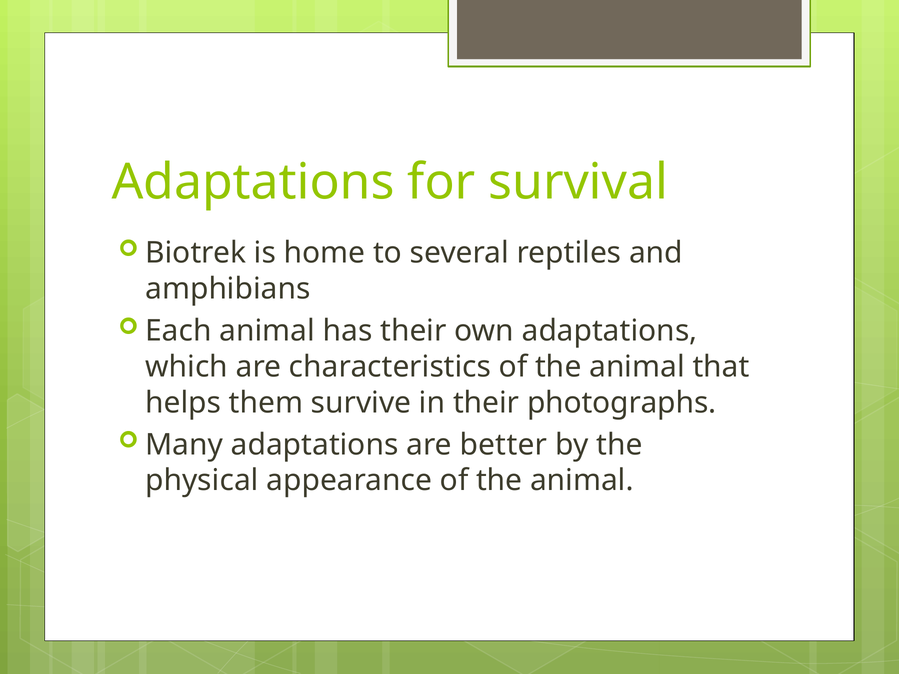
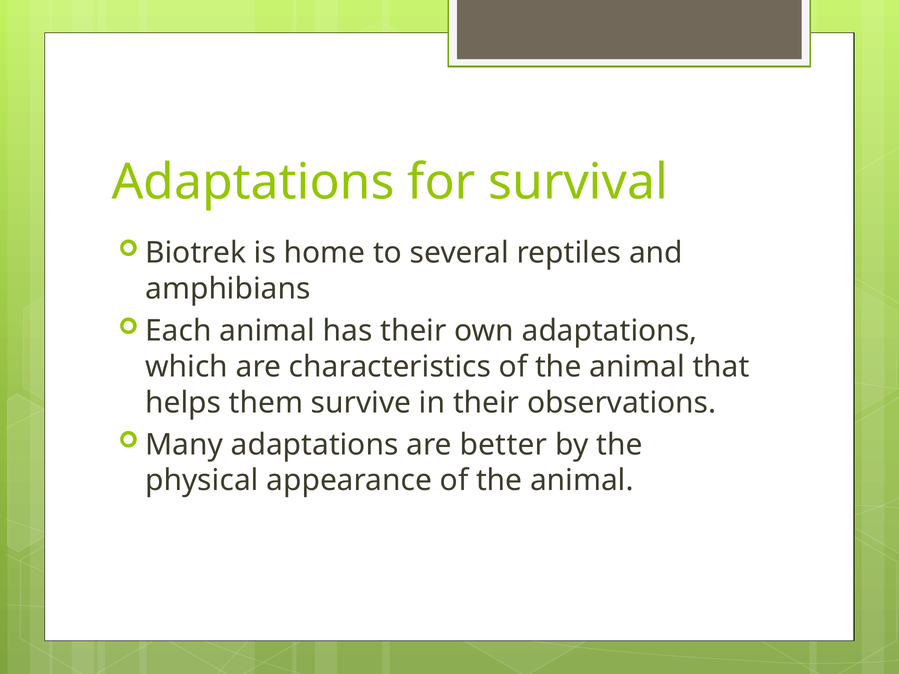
photographs: photographs -> observations
